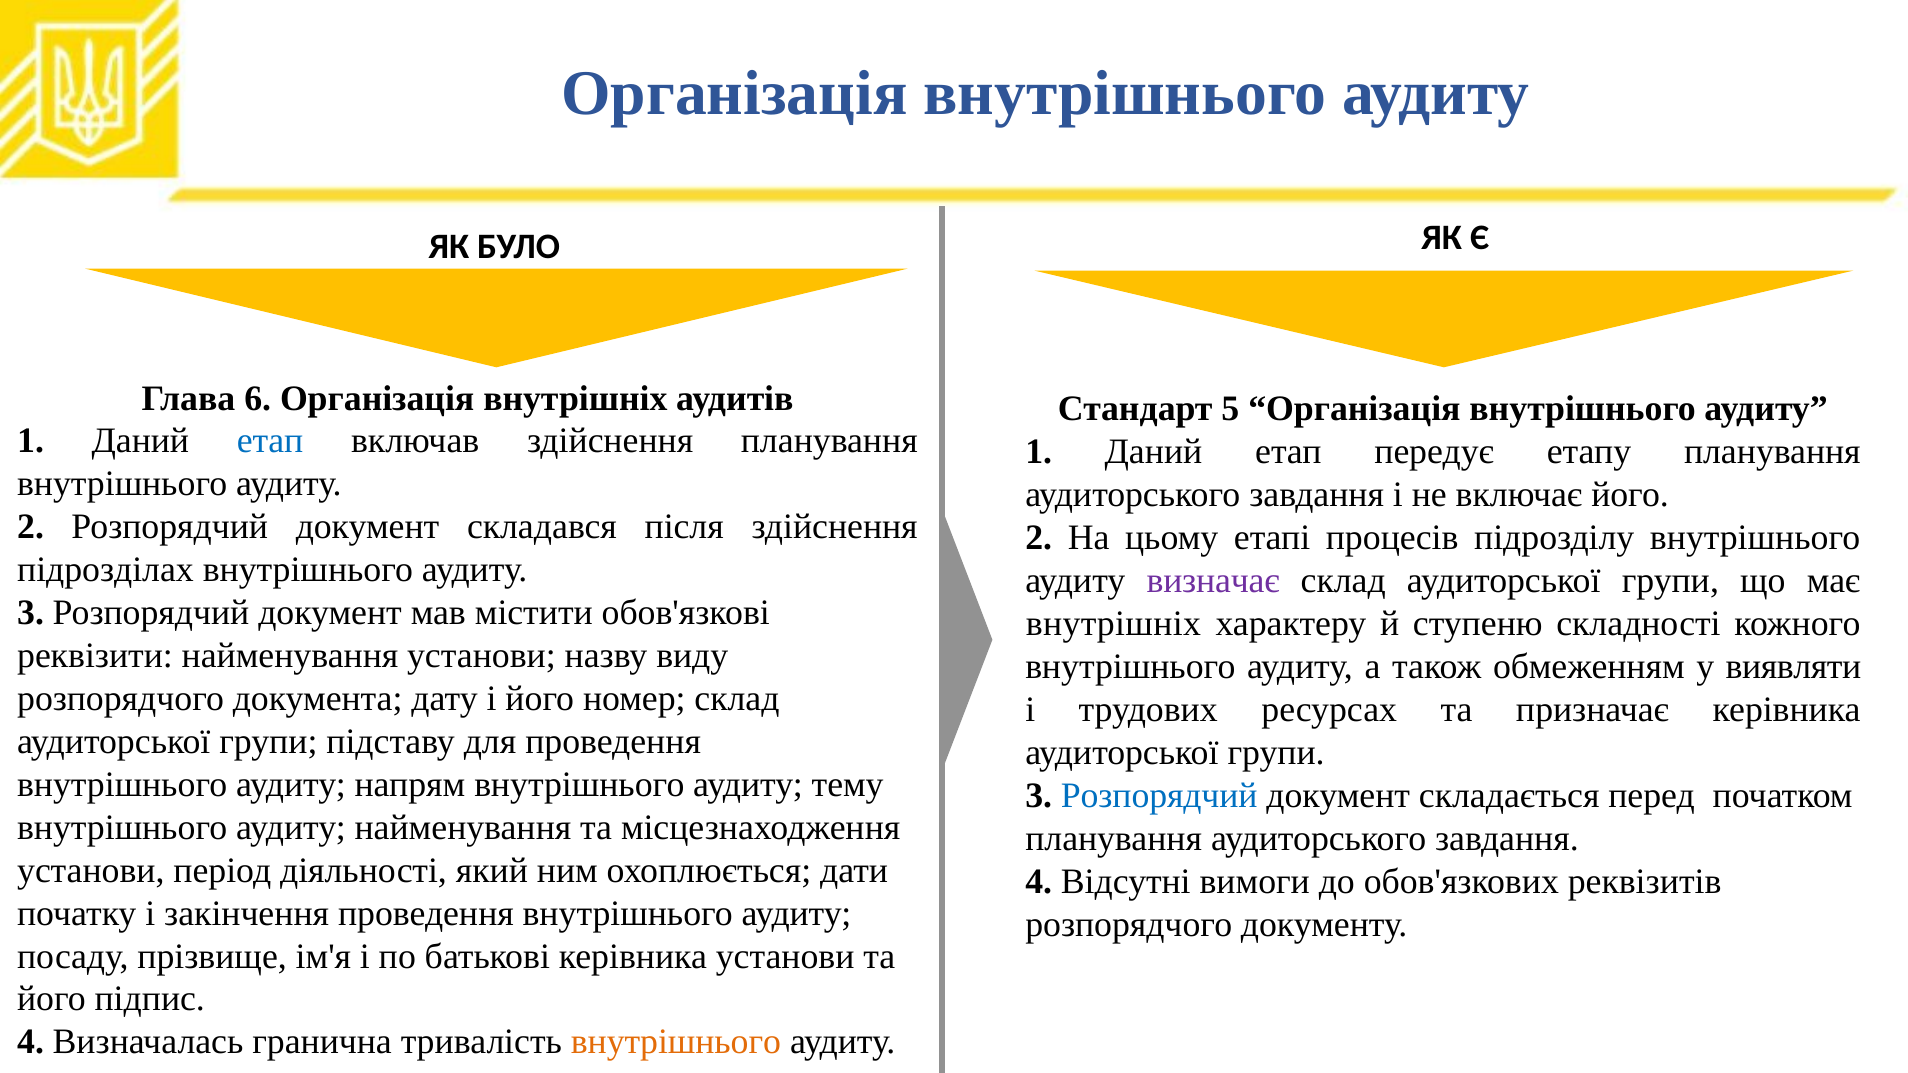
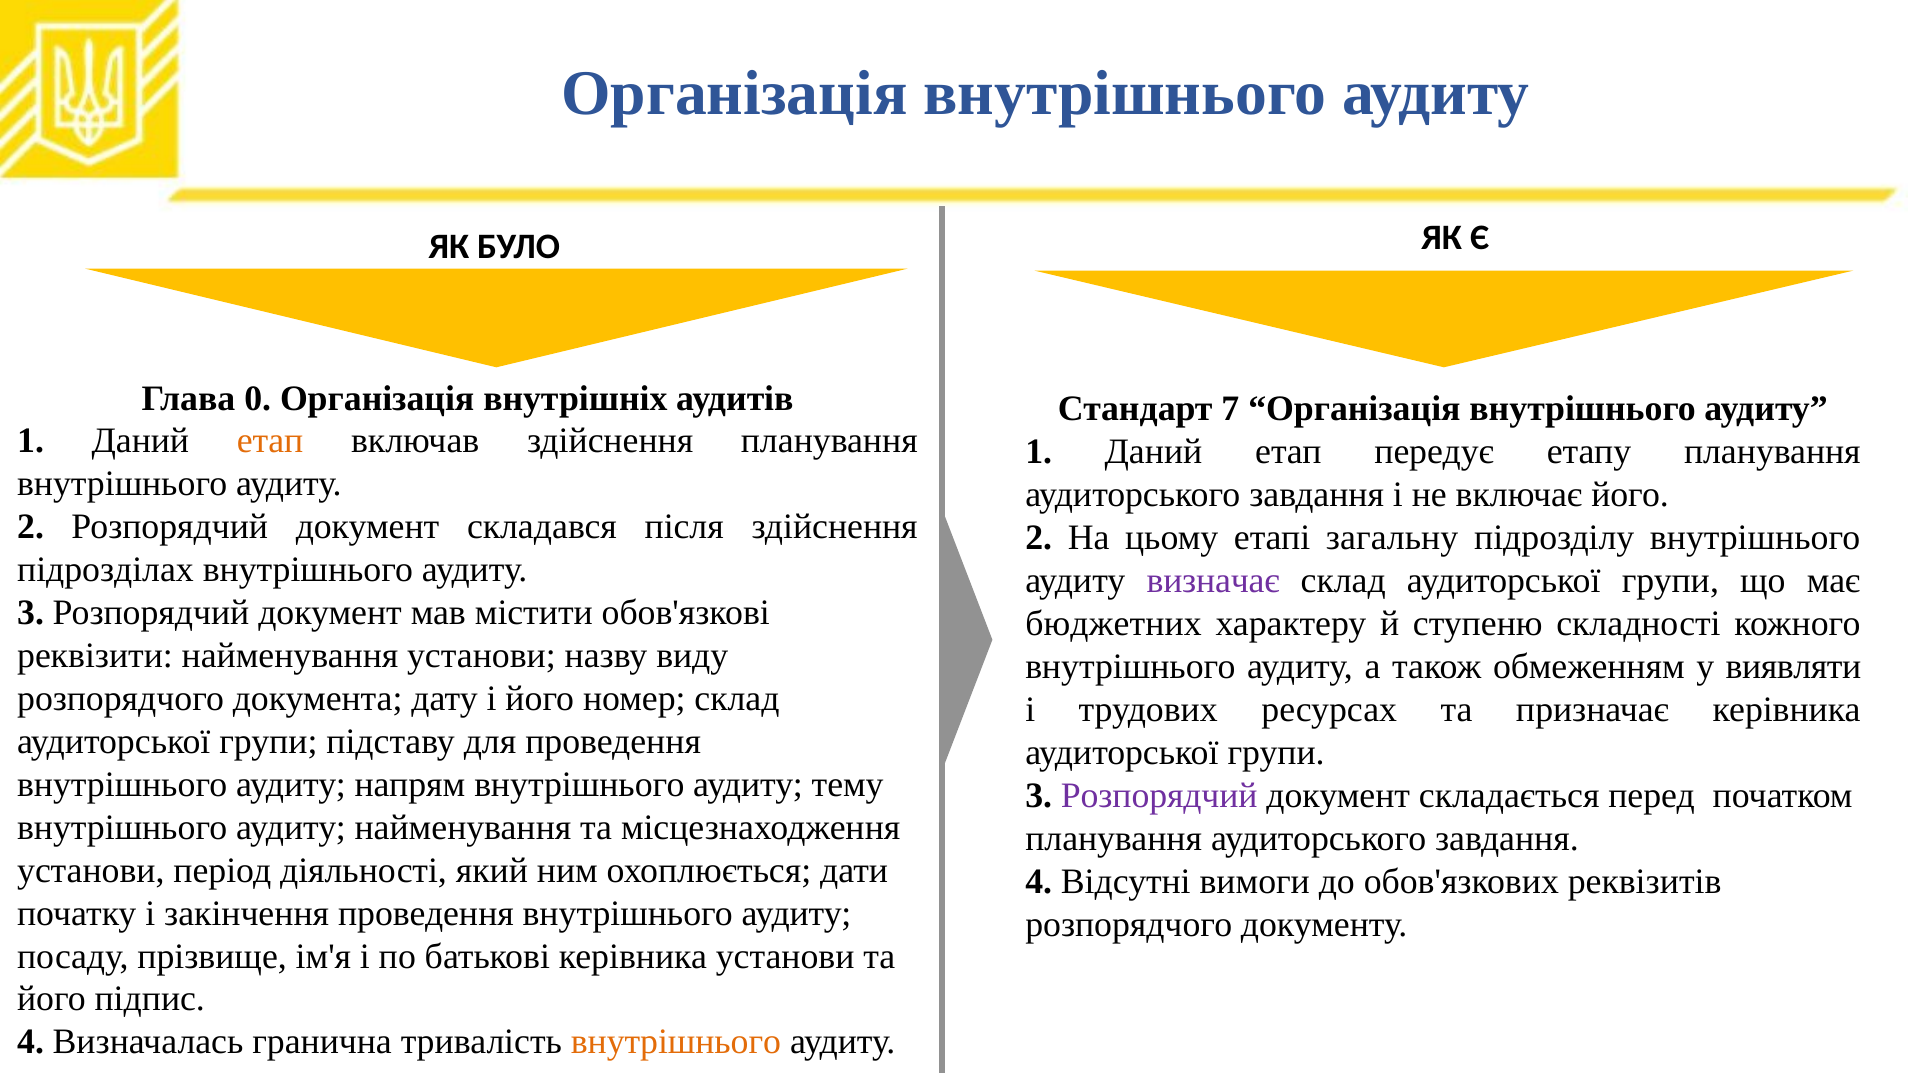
6: 6 -> 0
5: 5 -> 7
етап at (270, 441) colour: blue -> orange
процесів: процесів -> загальну
внутрішніх at (1113, 624): внутрішніх -> бюджетних
Розпорядчий at (1159, 796) colour: blue -> purple
